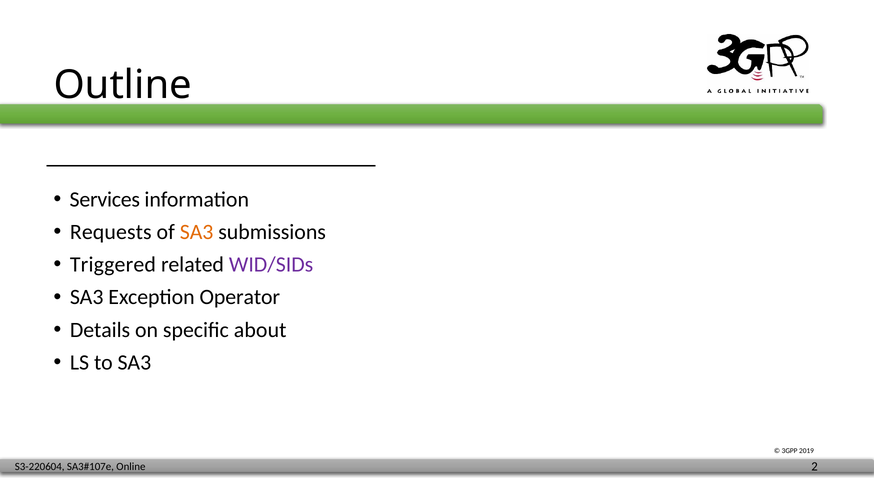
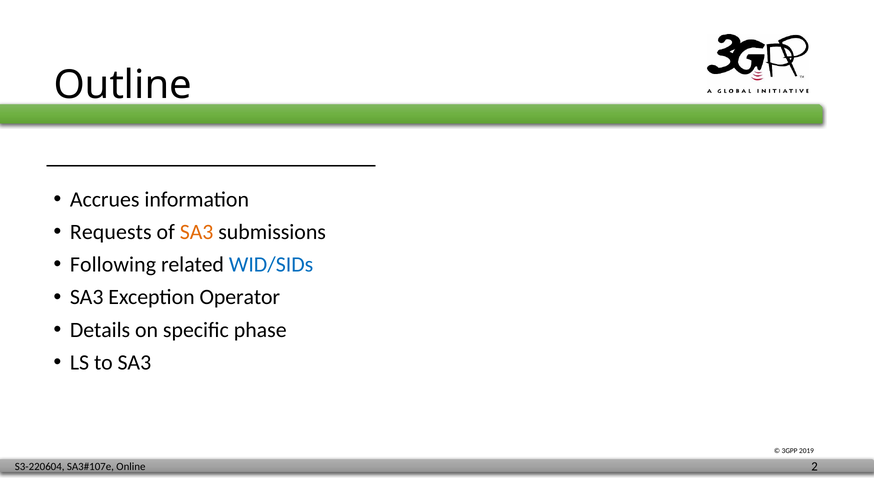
Services: Services -> Accrues
Triggered: Triggered -> Following
WID/SIDs colour: purple -> blue
about: about -> phase
